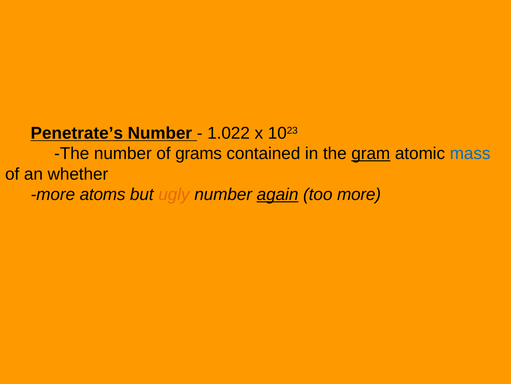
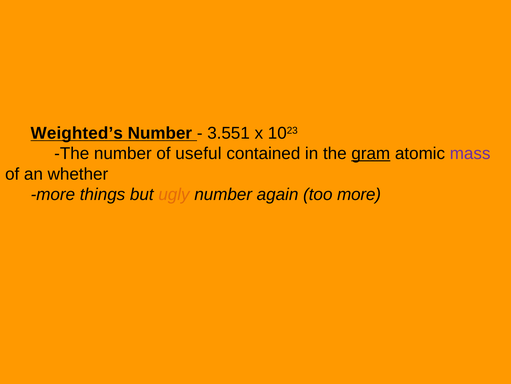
Penetrate’s: Penetrate’s -> Weighted’s
1.022: 1.022 -> 3.551
grams: grams -> useful
mass colour: blue -> purple
atoms: atoms -> things
again underline: present -> none
